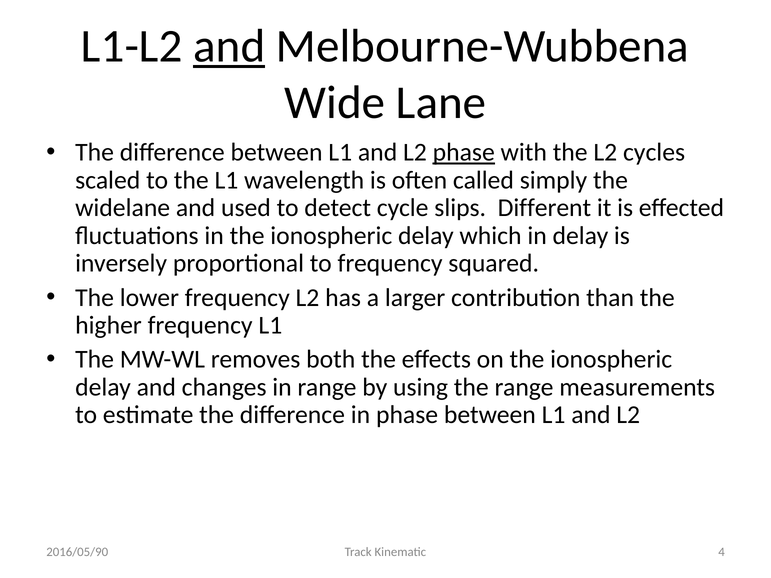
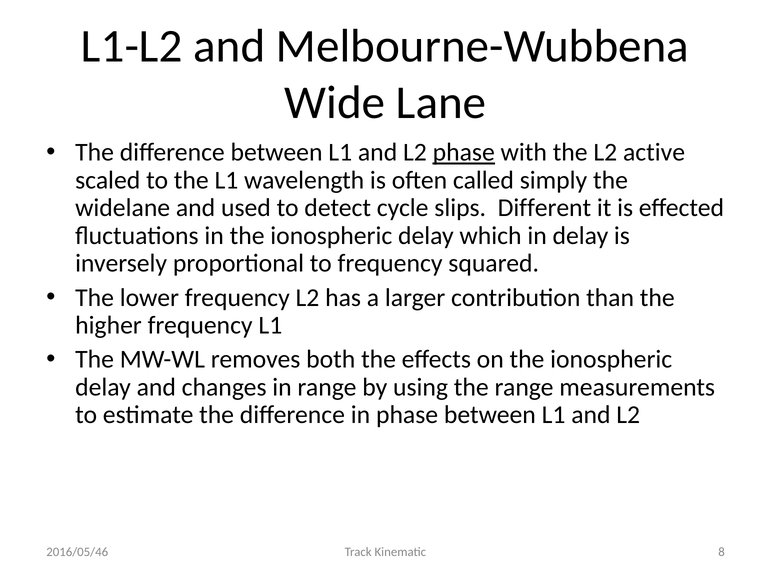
and at (229, 46) underline: present -> none
cycles: cycles -> active
4: 4 -> 8
2016/05/90: 2016/05/90 -> 2016/05/46
